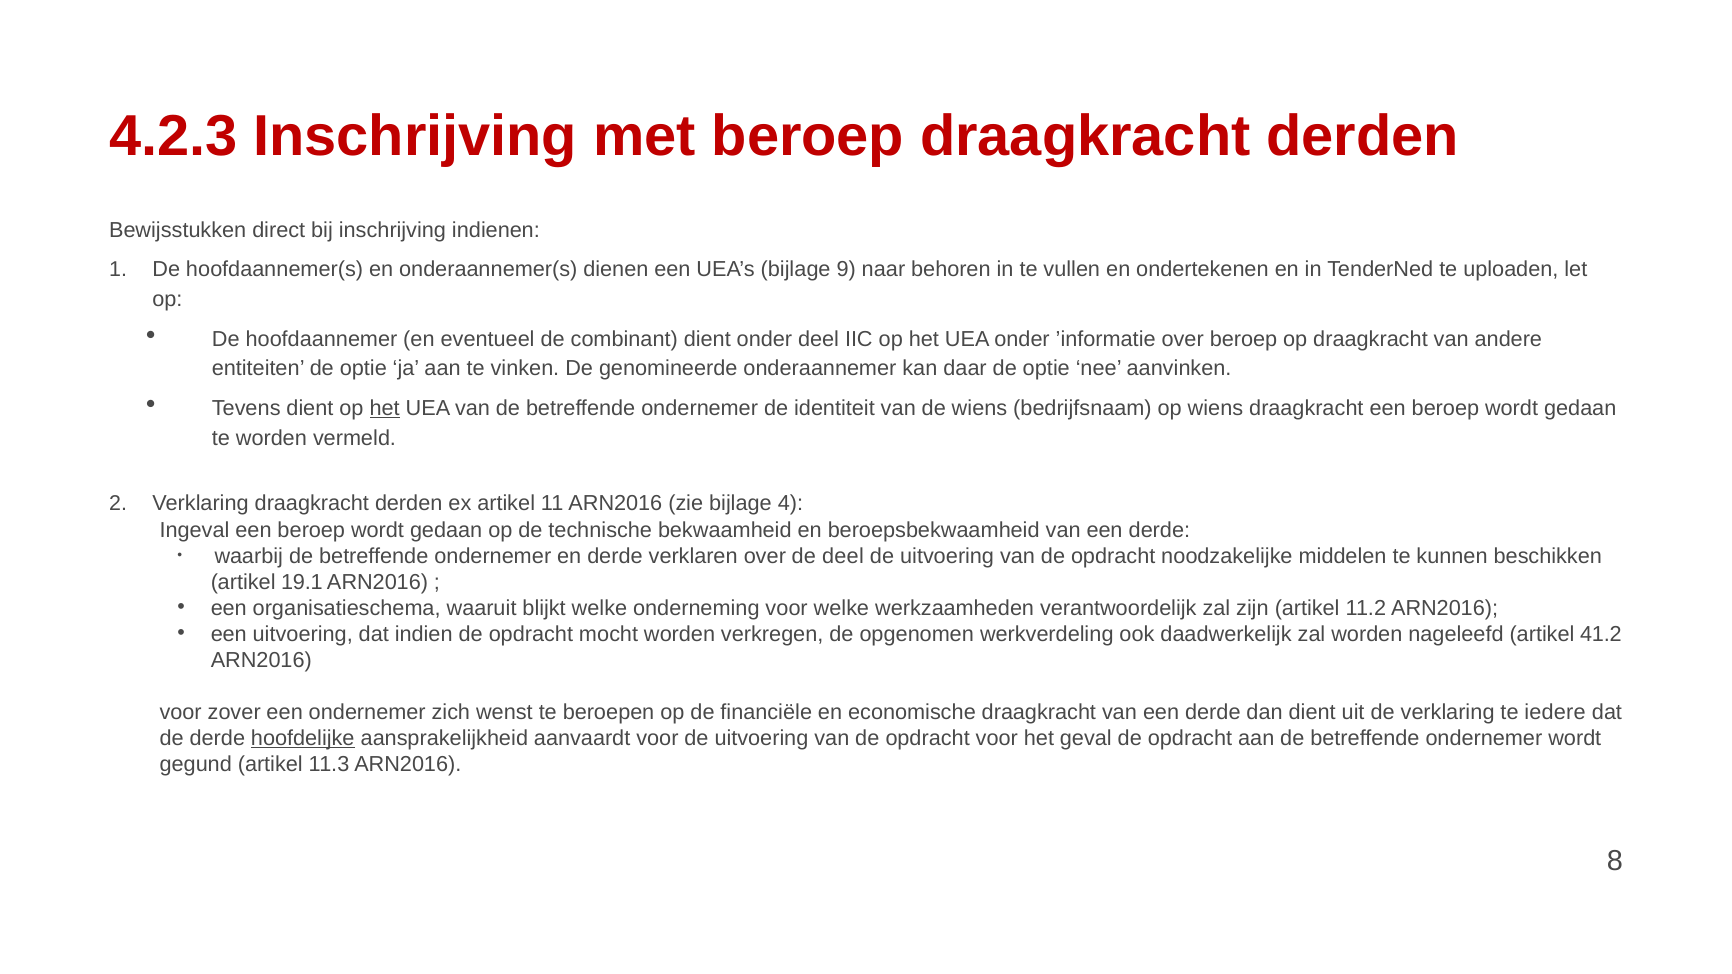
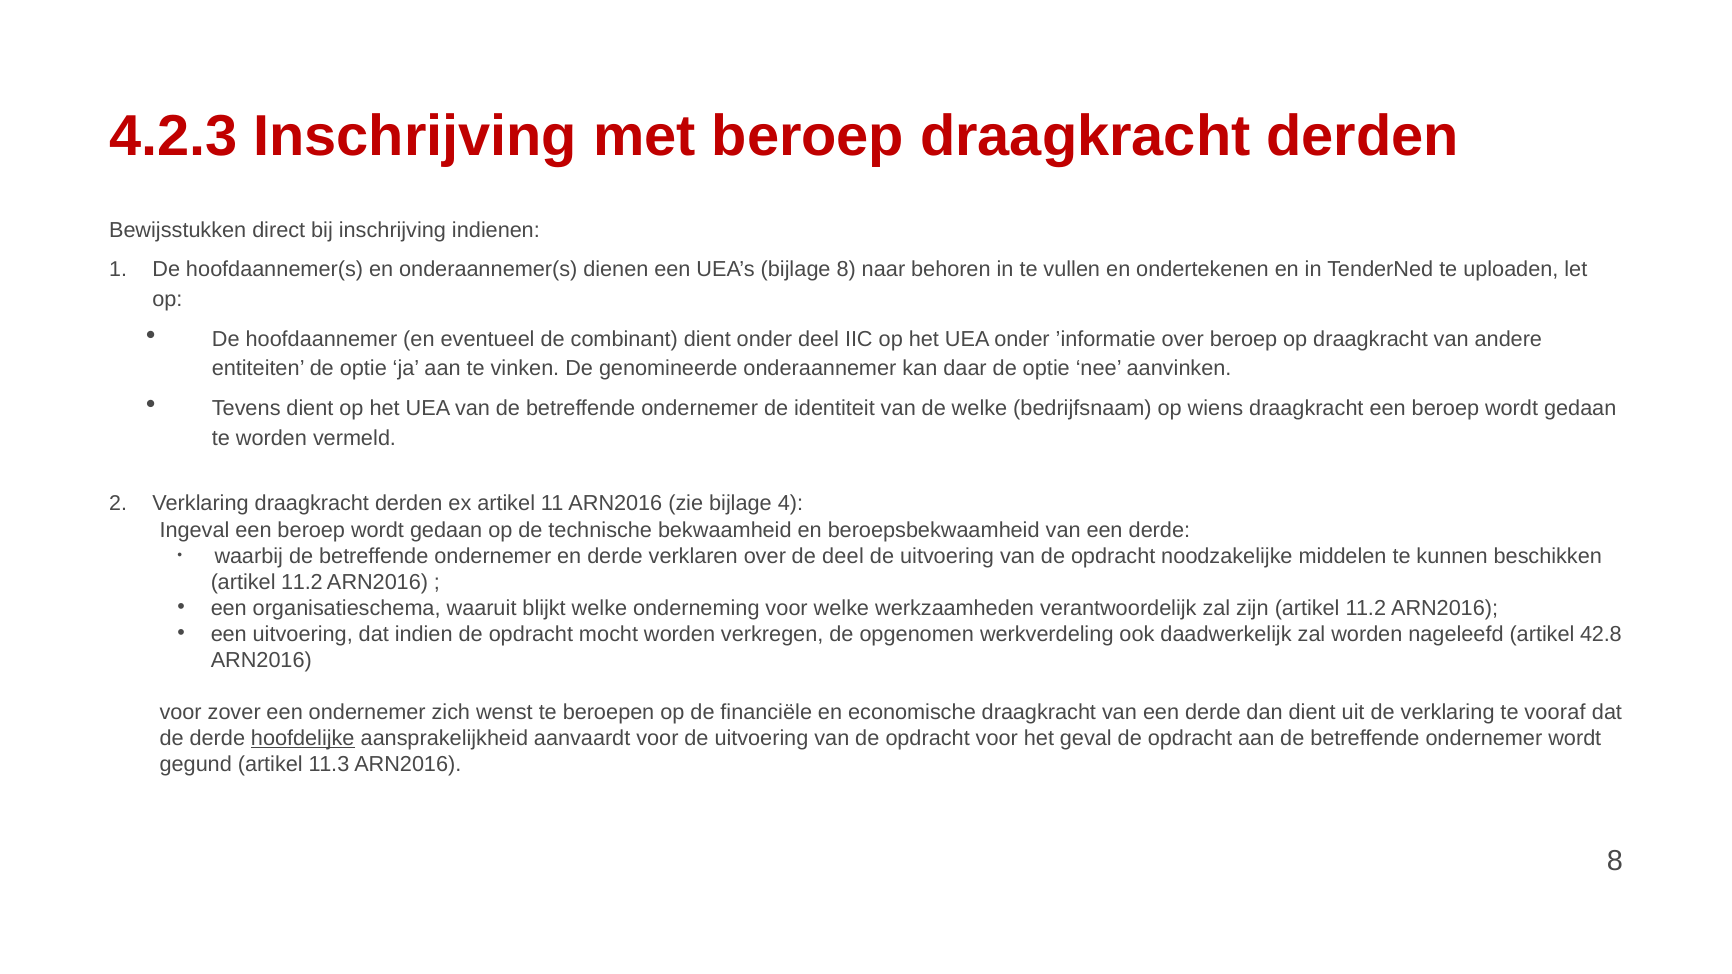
bijlage 9: 9 -> 8
het at (385, 408) underline: present -> none
de wiens: wiens -> welke
19.1 at (302, 582): 19.1 -> 11.2
41.2: 41.2 -> 42.8
iedere: iedere -> vooraf
